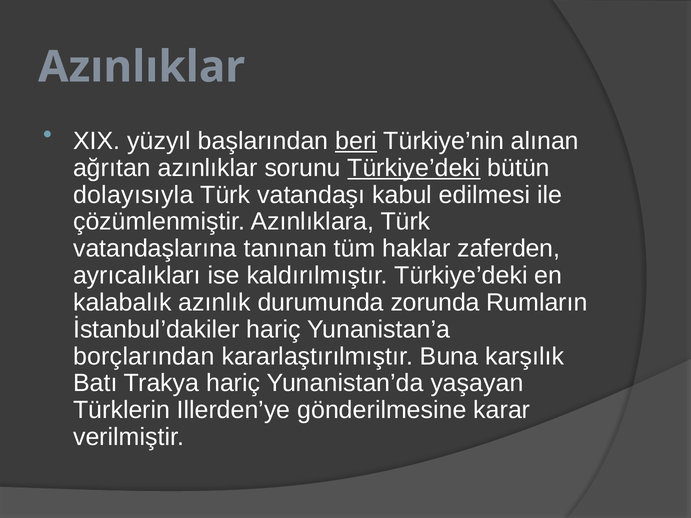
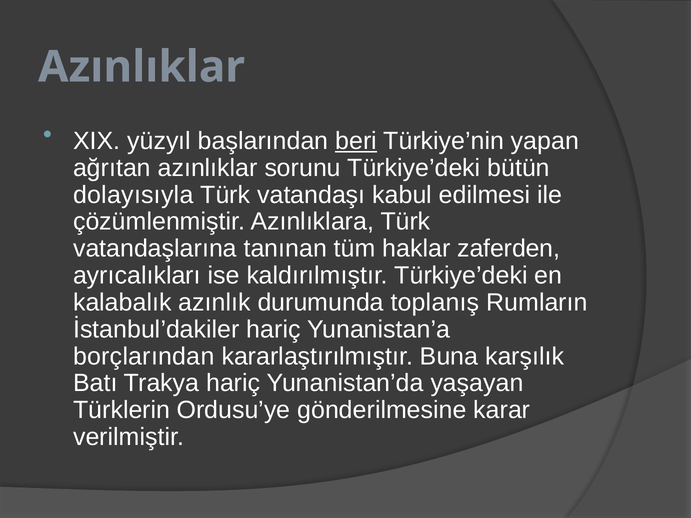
alınan: alınan -> yapan
Türkiye’deki at (414, 168) underline: present -> none
zorunda: zorunda -> toplanış
Illerden’ye: Illerden’ye -> Ordusu’ye
